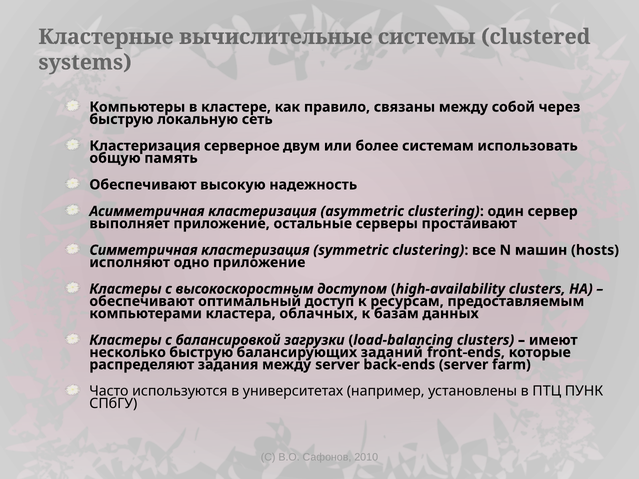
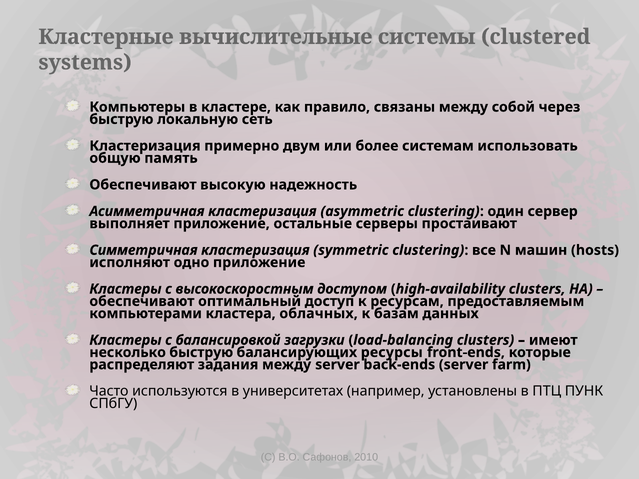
серверное: серверное -> примерно
заданий: заданий -> ресурсы
